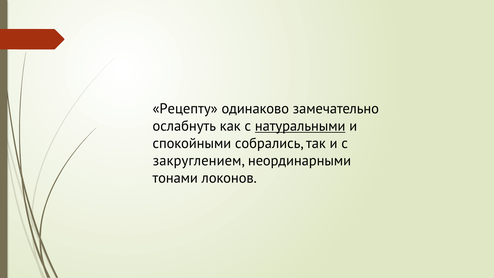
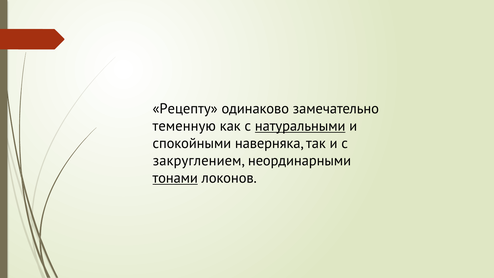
ослабнуть: ослабнуть -> теменную
собрались: собрались -> наверняка
тонами underline: none -> present
